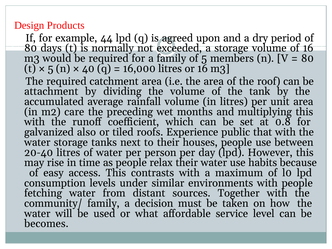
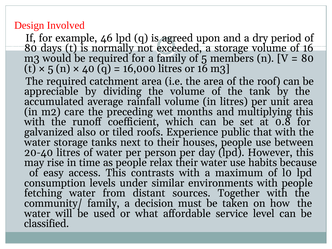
Products: Products -> Involved
44: 44 -> 46
attachment: attachment -> appreciable
becomes: becomes -> classified
